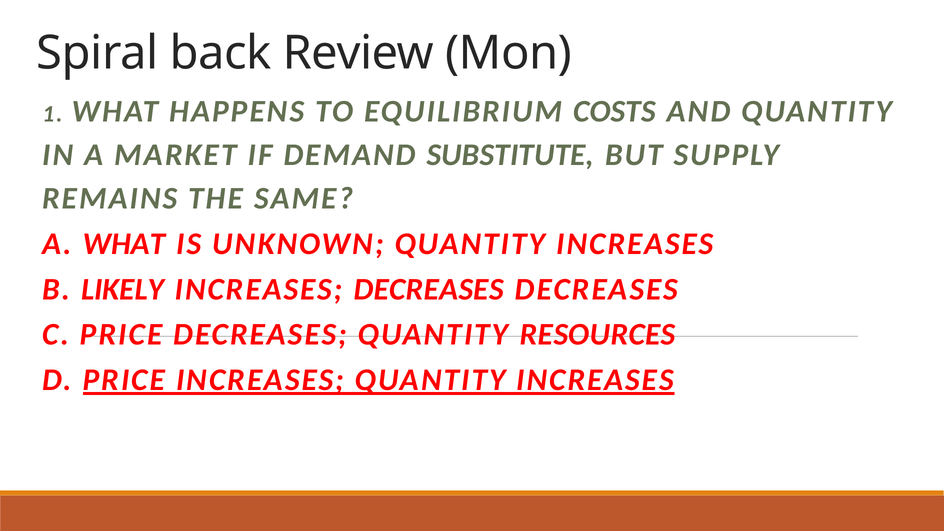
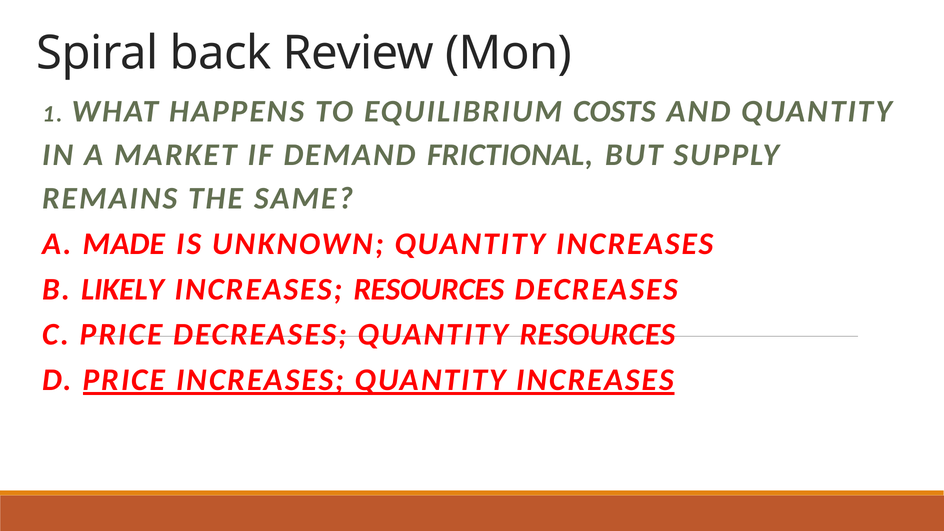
SUBSTITUTE: SUBSTITUTE -> FRICTIONAL
A WHAT: WHAT -> MADE
INCREASES DECREASES: DECREASES -> RESOURCES
